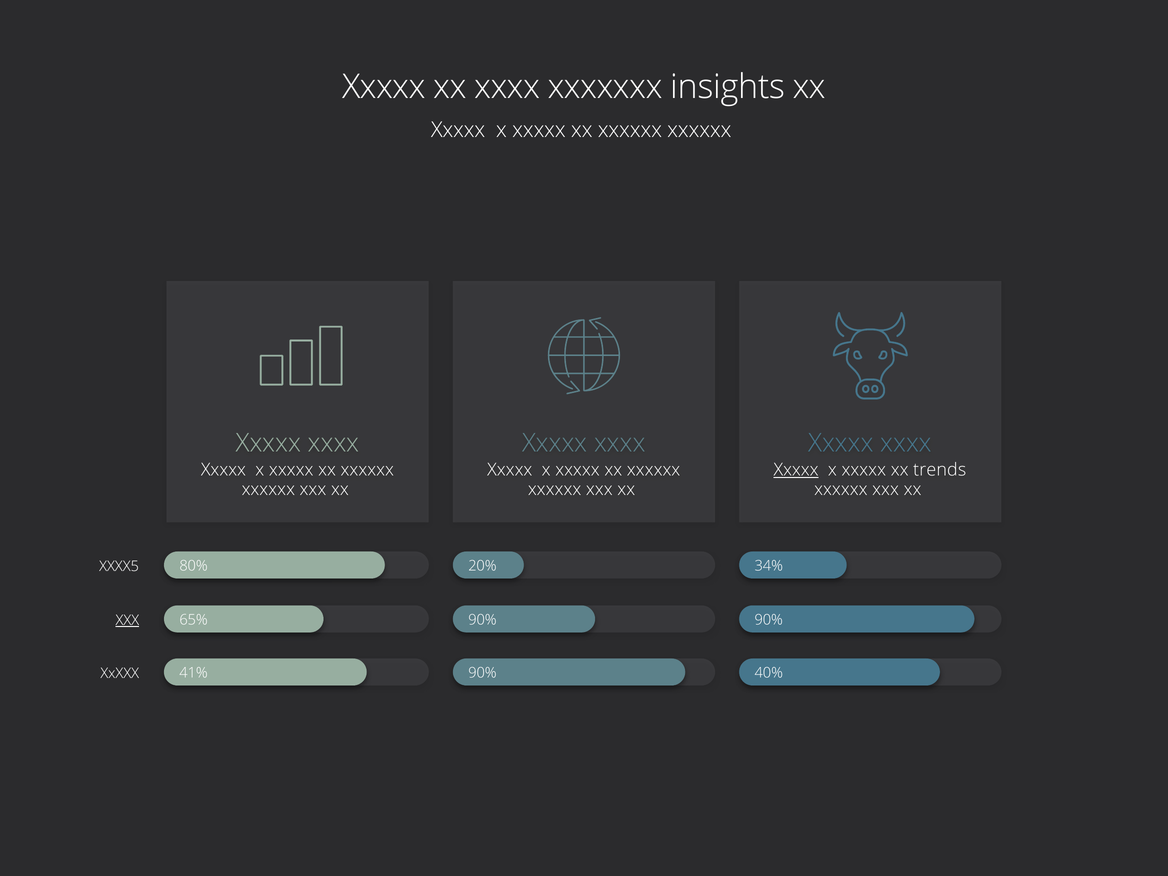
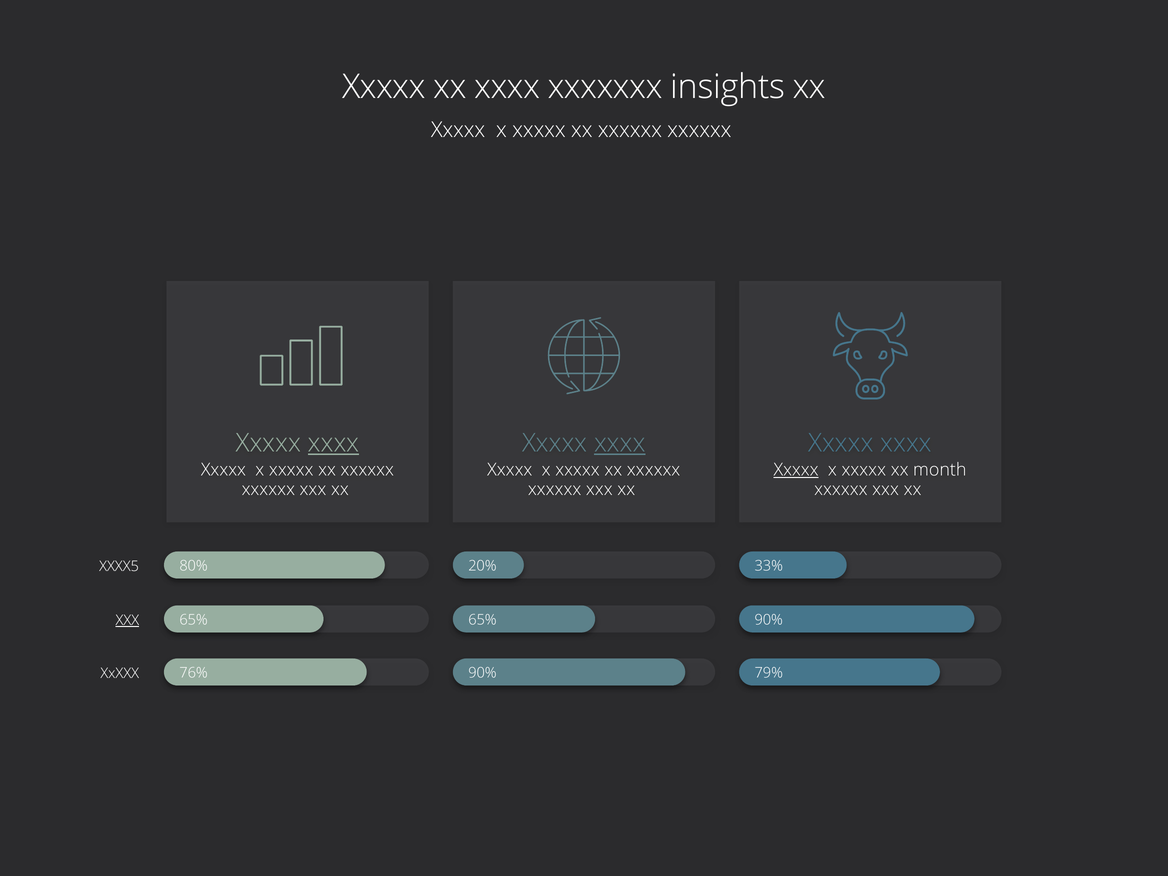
xxxx at (334, 443) underline: none -> present
xxxx at (620, 443) underline: none -> present
trends: trends -> month
34%: 34% -> 33%
90% at (482, 620): 90% -> 65%
41%: 41% -> 76%
40%: 40% -> 79%
